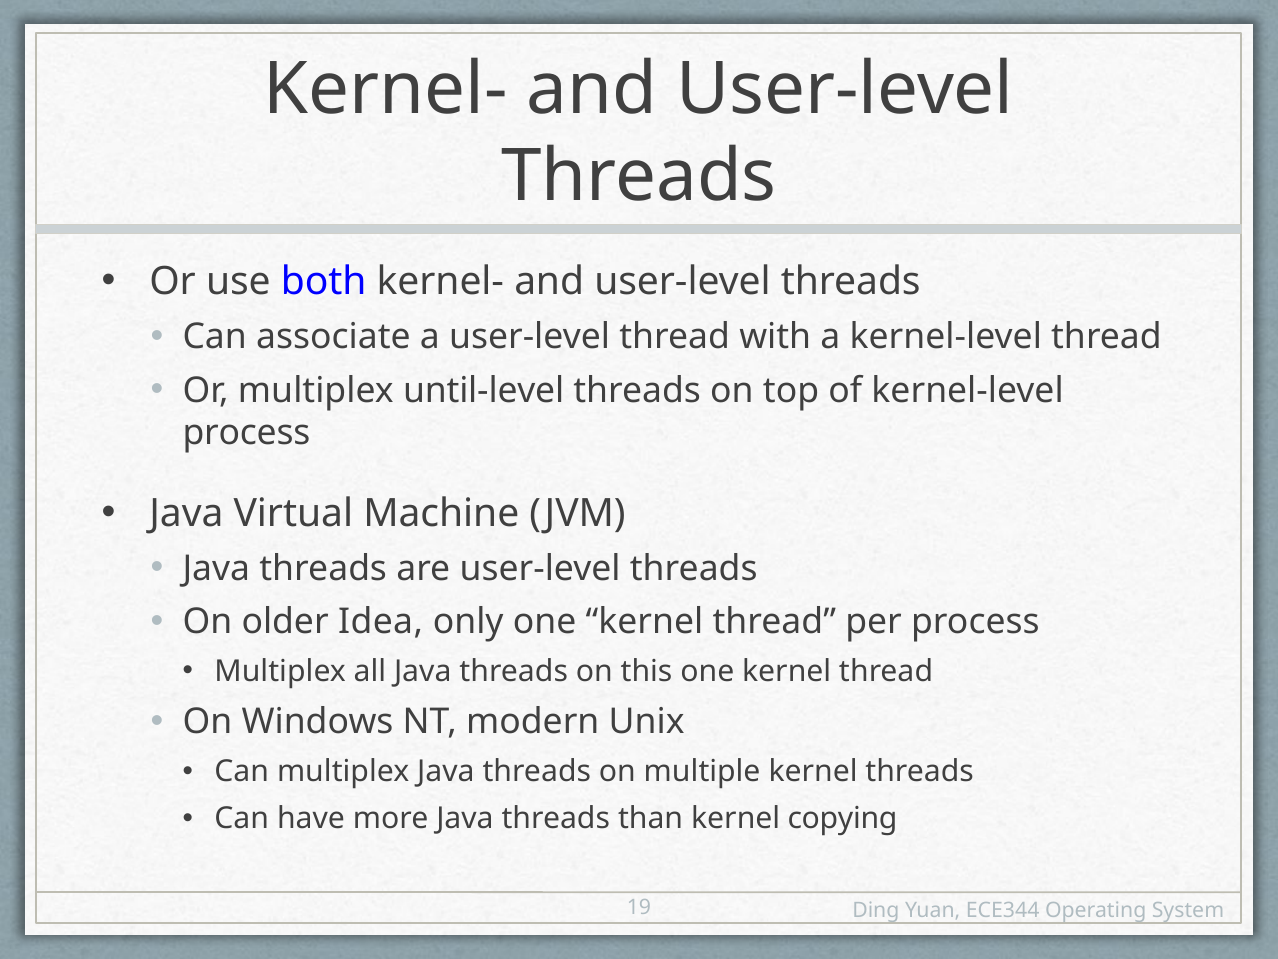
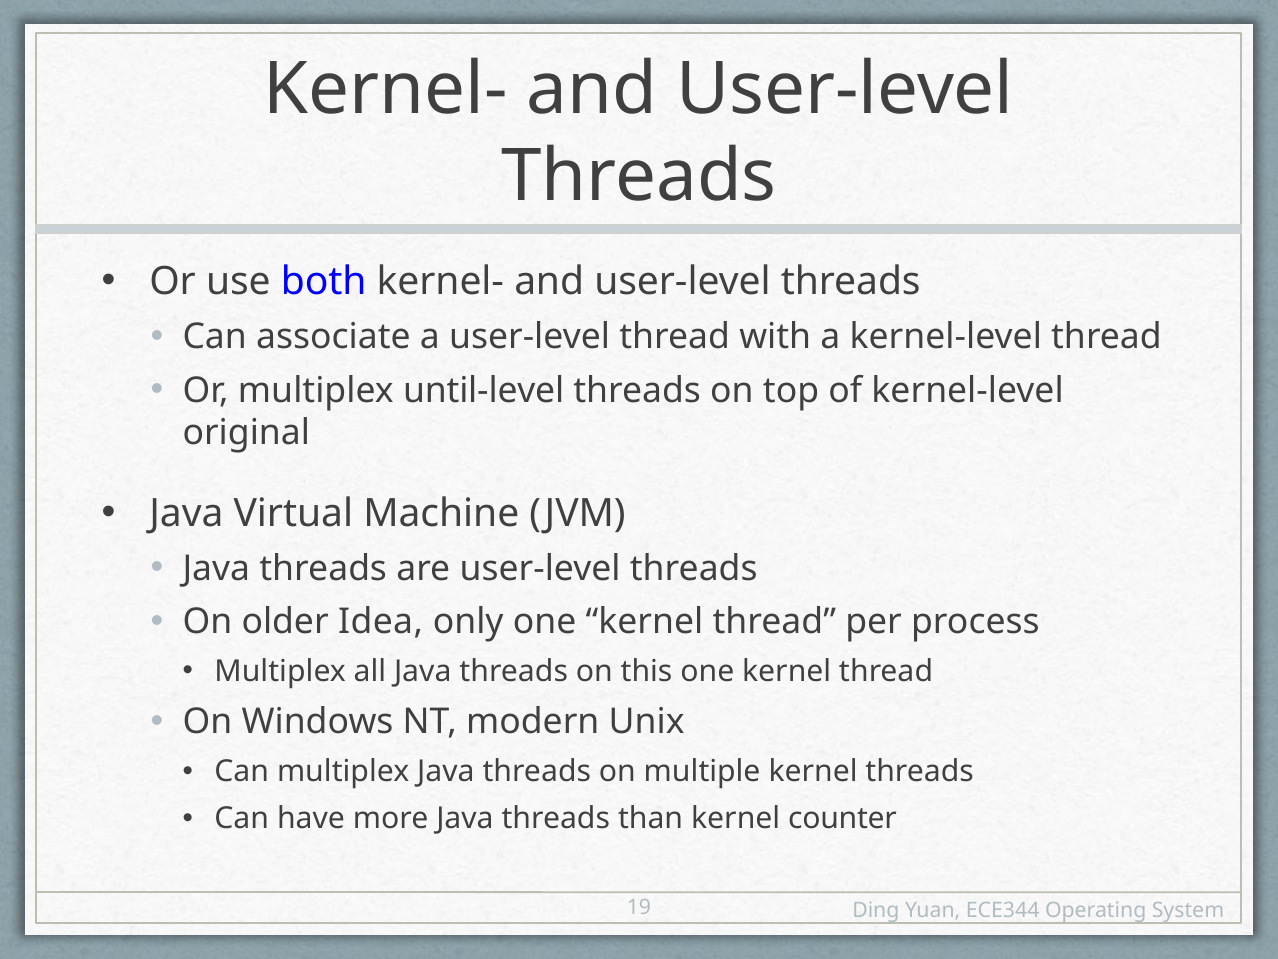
process at (246, 433): process -> original
copying: copying -> counter
